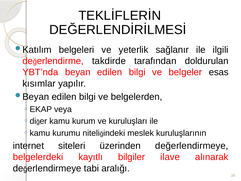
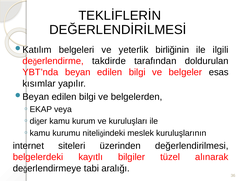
sağlanır: sağlanır -> birliğinin
değerlendirmeye: değerlendirmeye -> değerlendirilmesi
ilave: ilave -> tüzel
